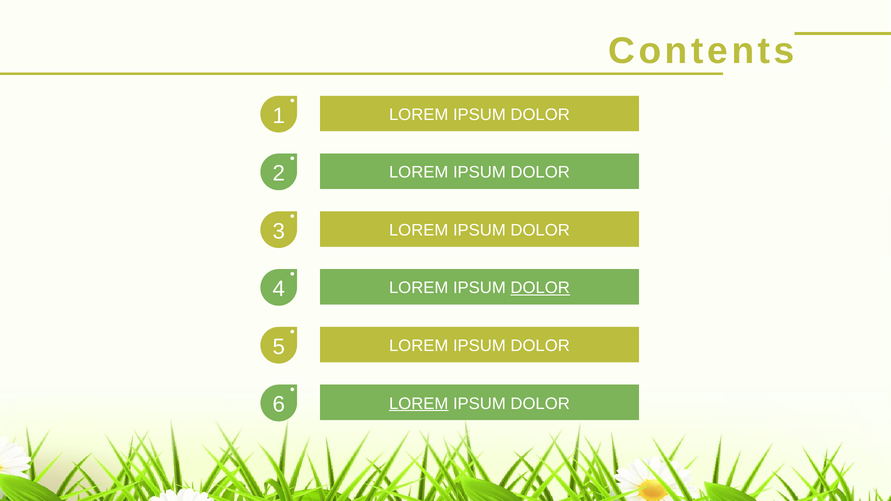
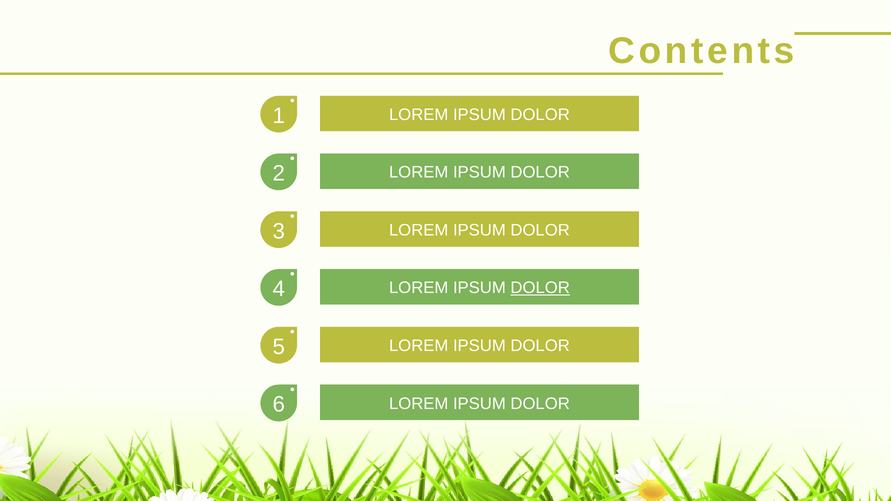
LOREM at (419, 404) underline: present -> none
